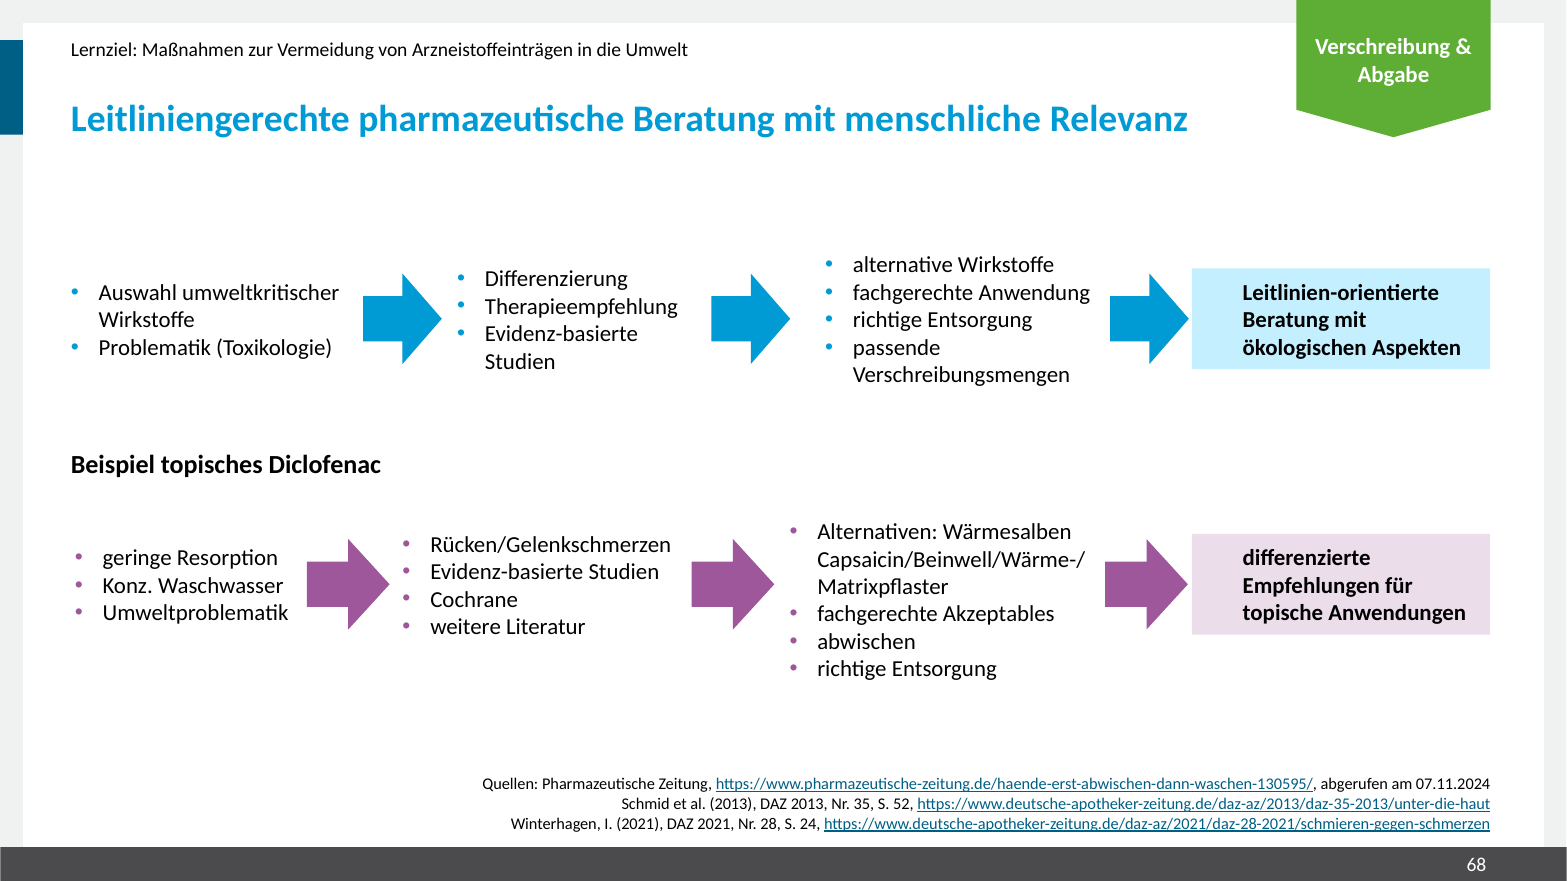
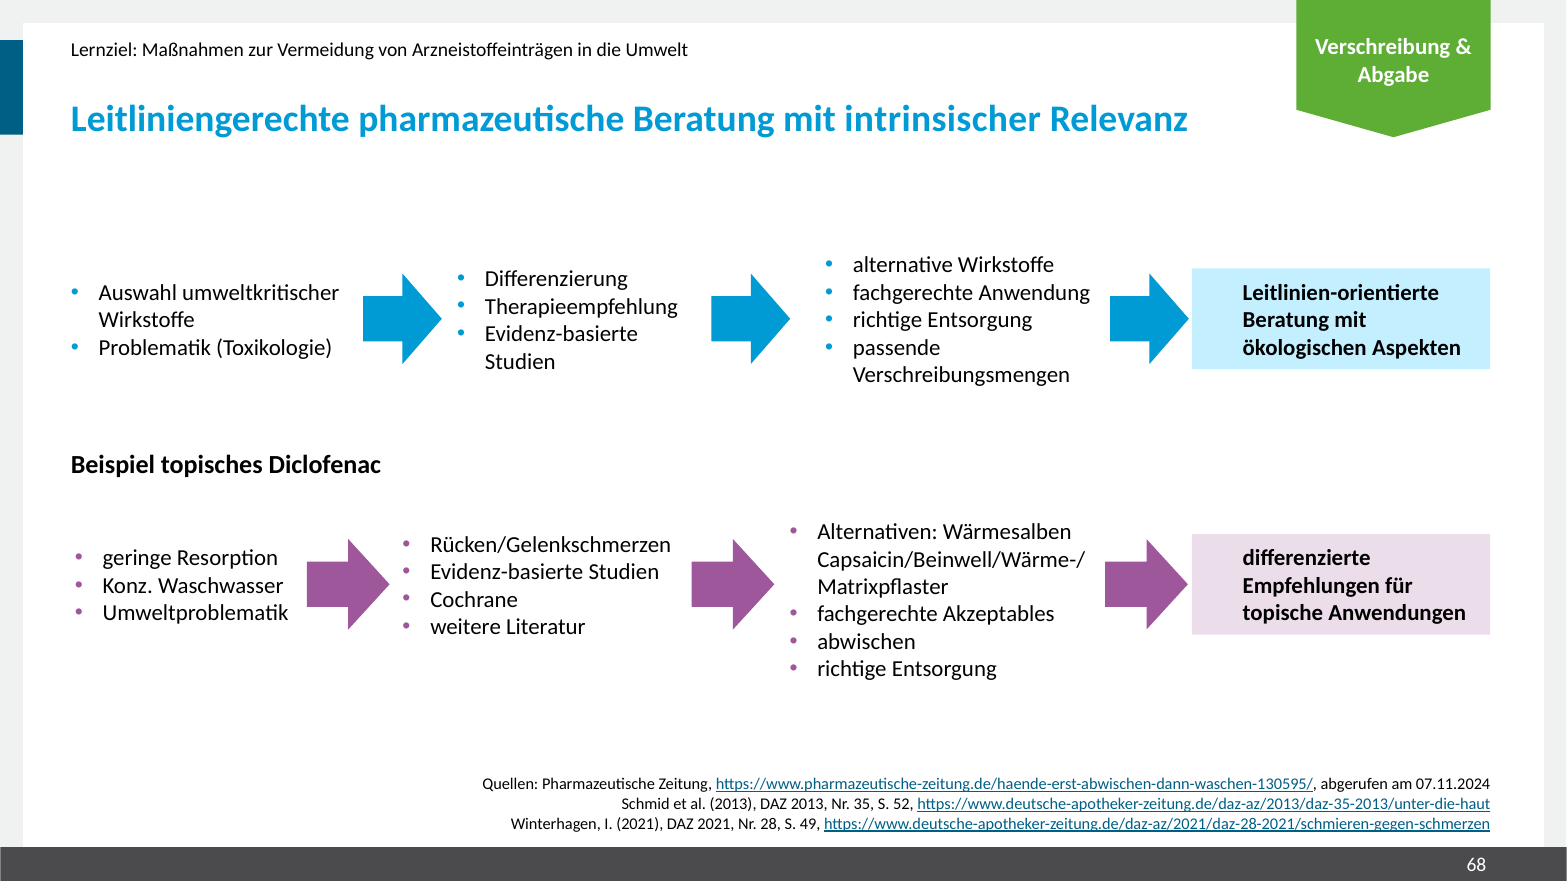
menschliche: menschliche -> intrinsischer
24: 24 -> 49
